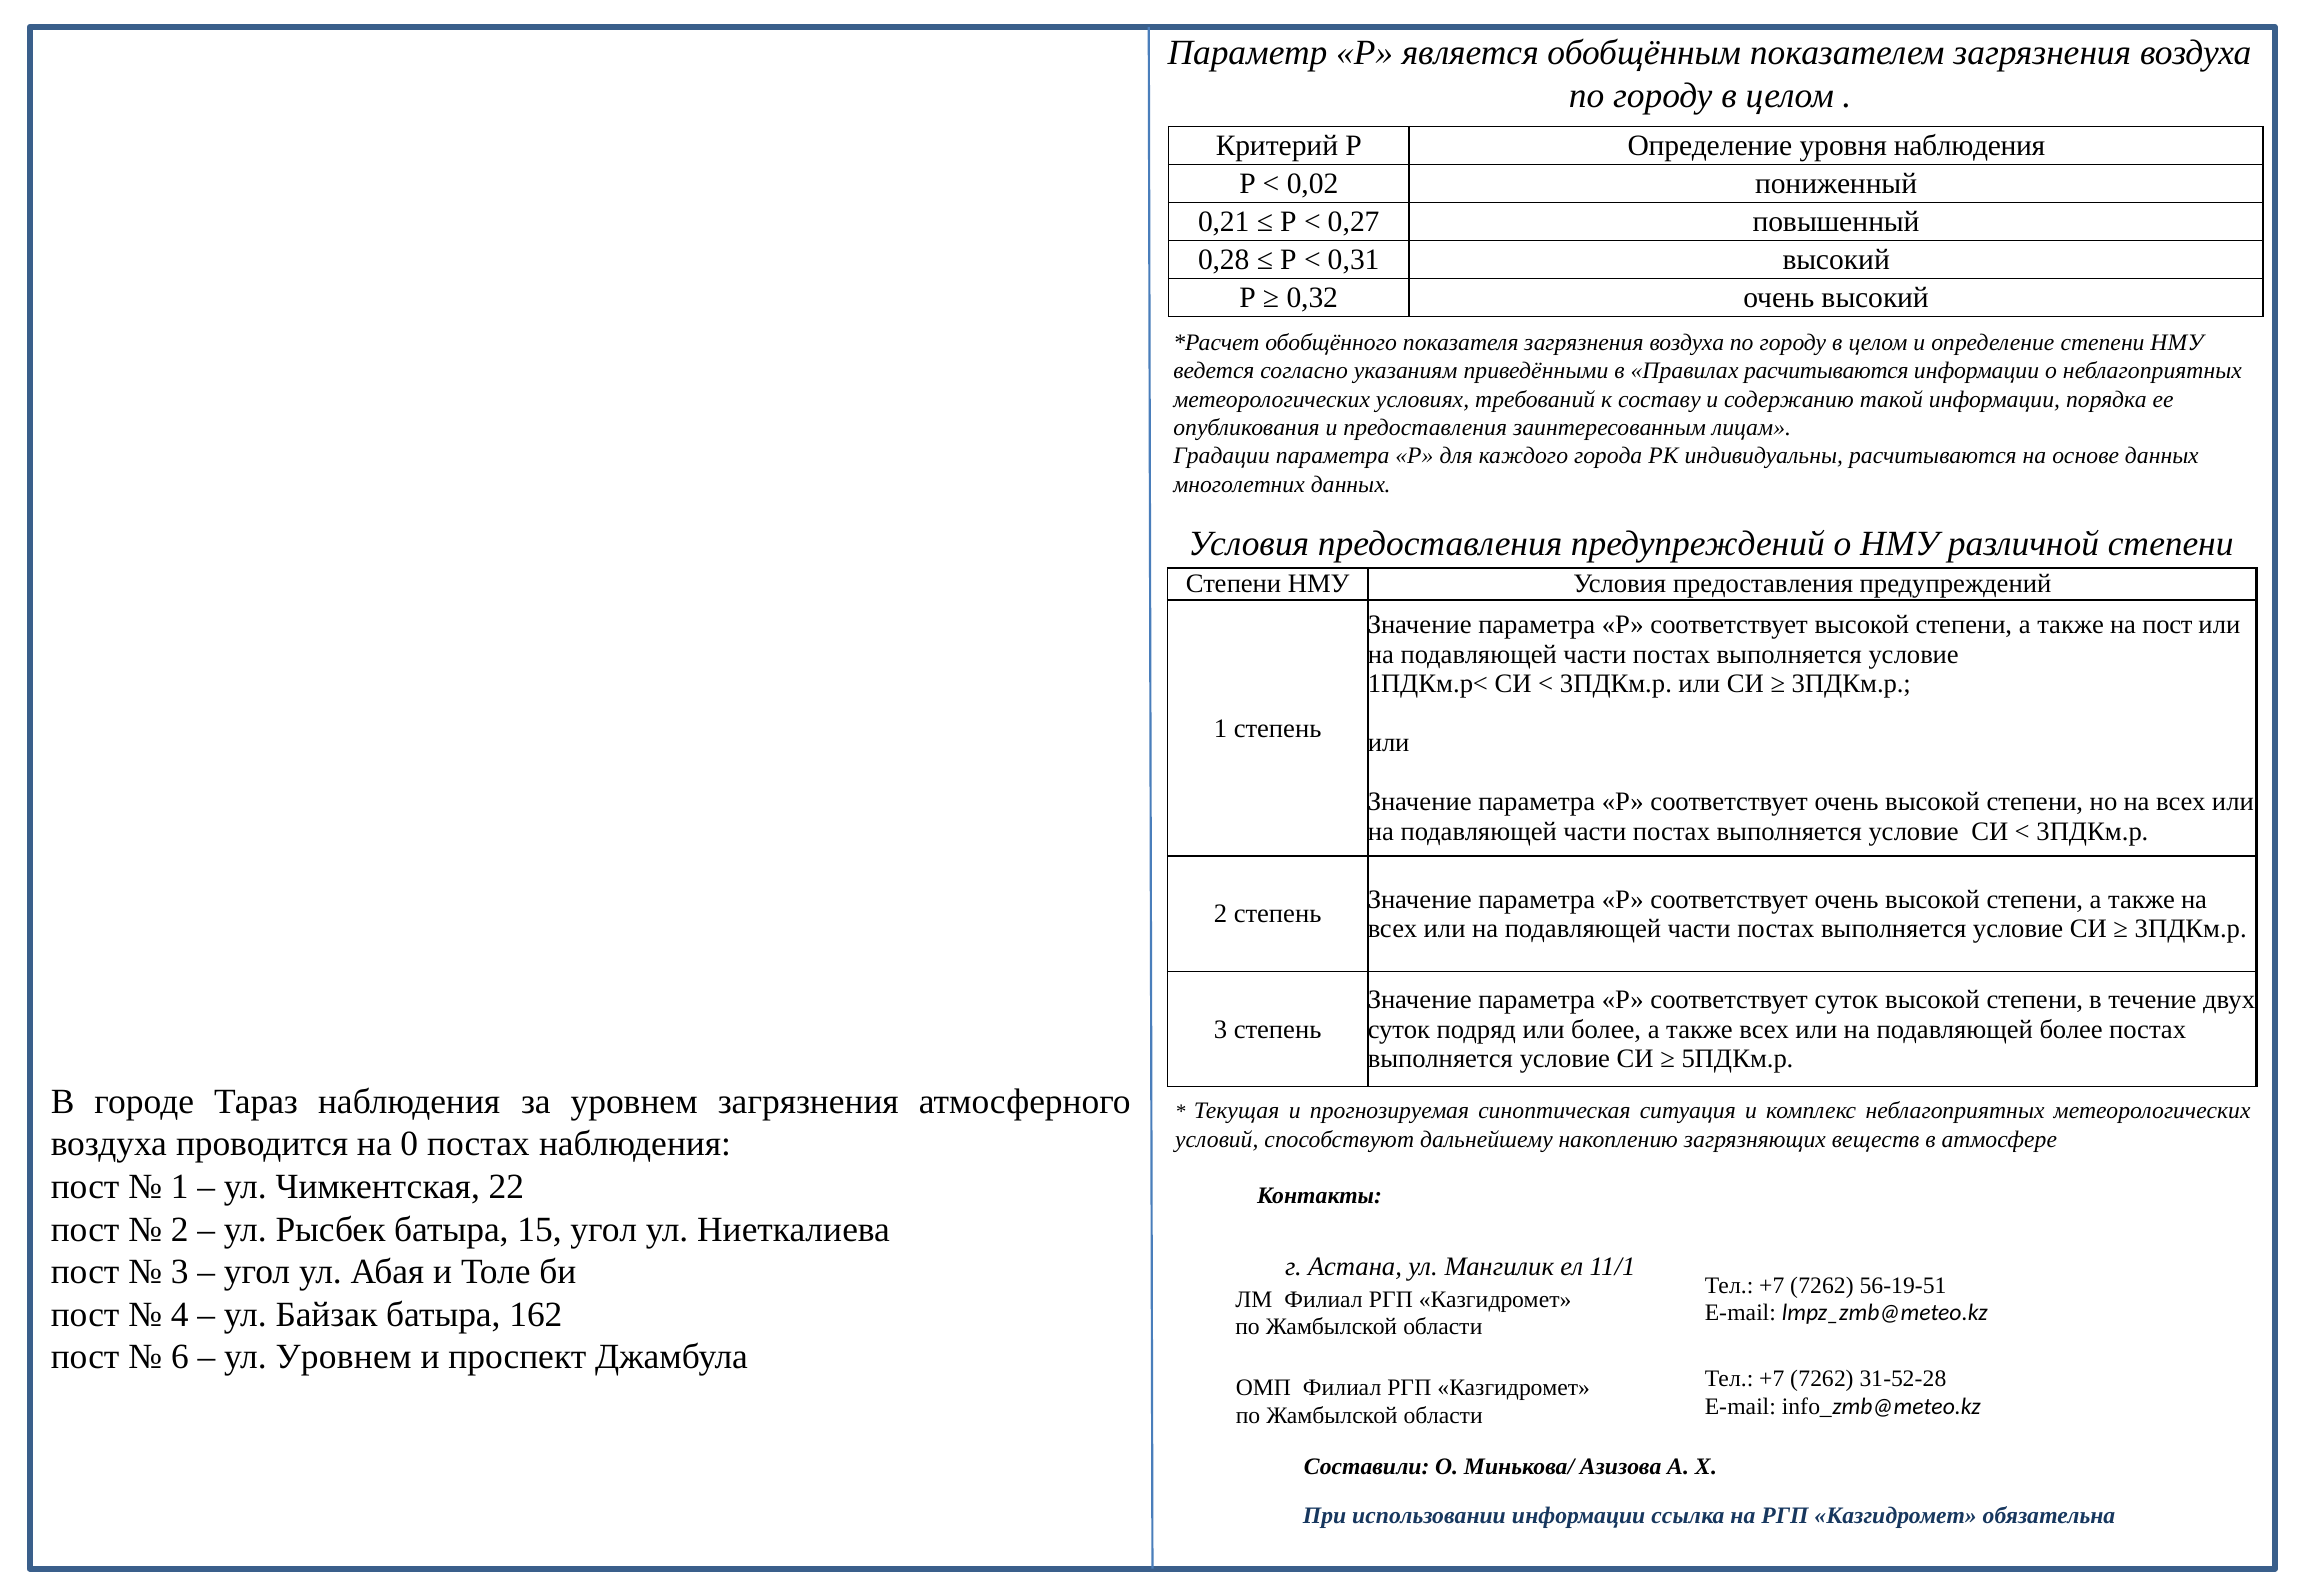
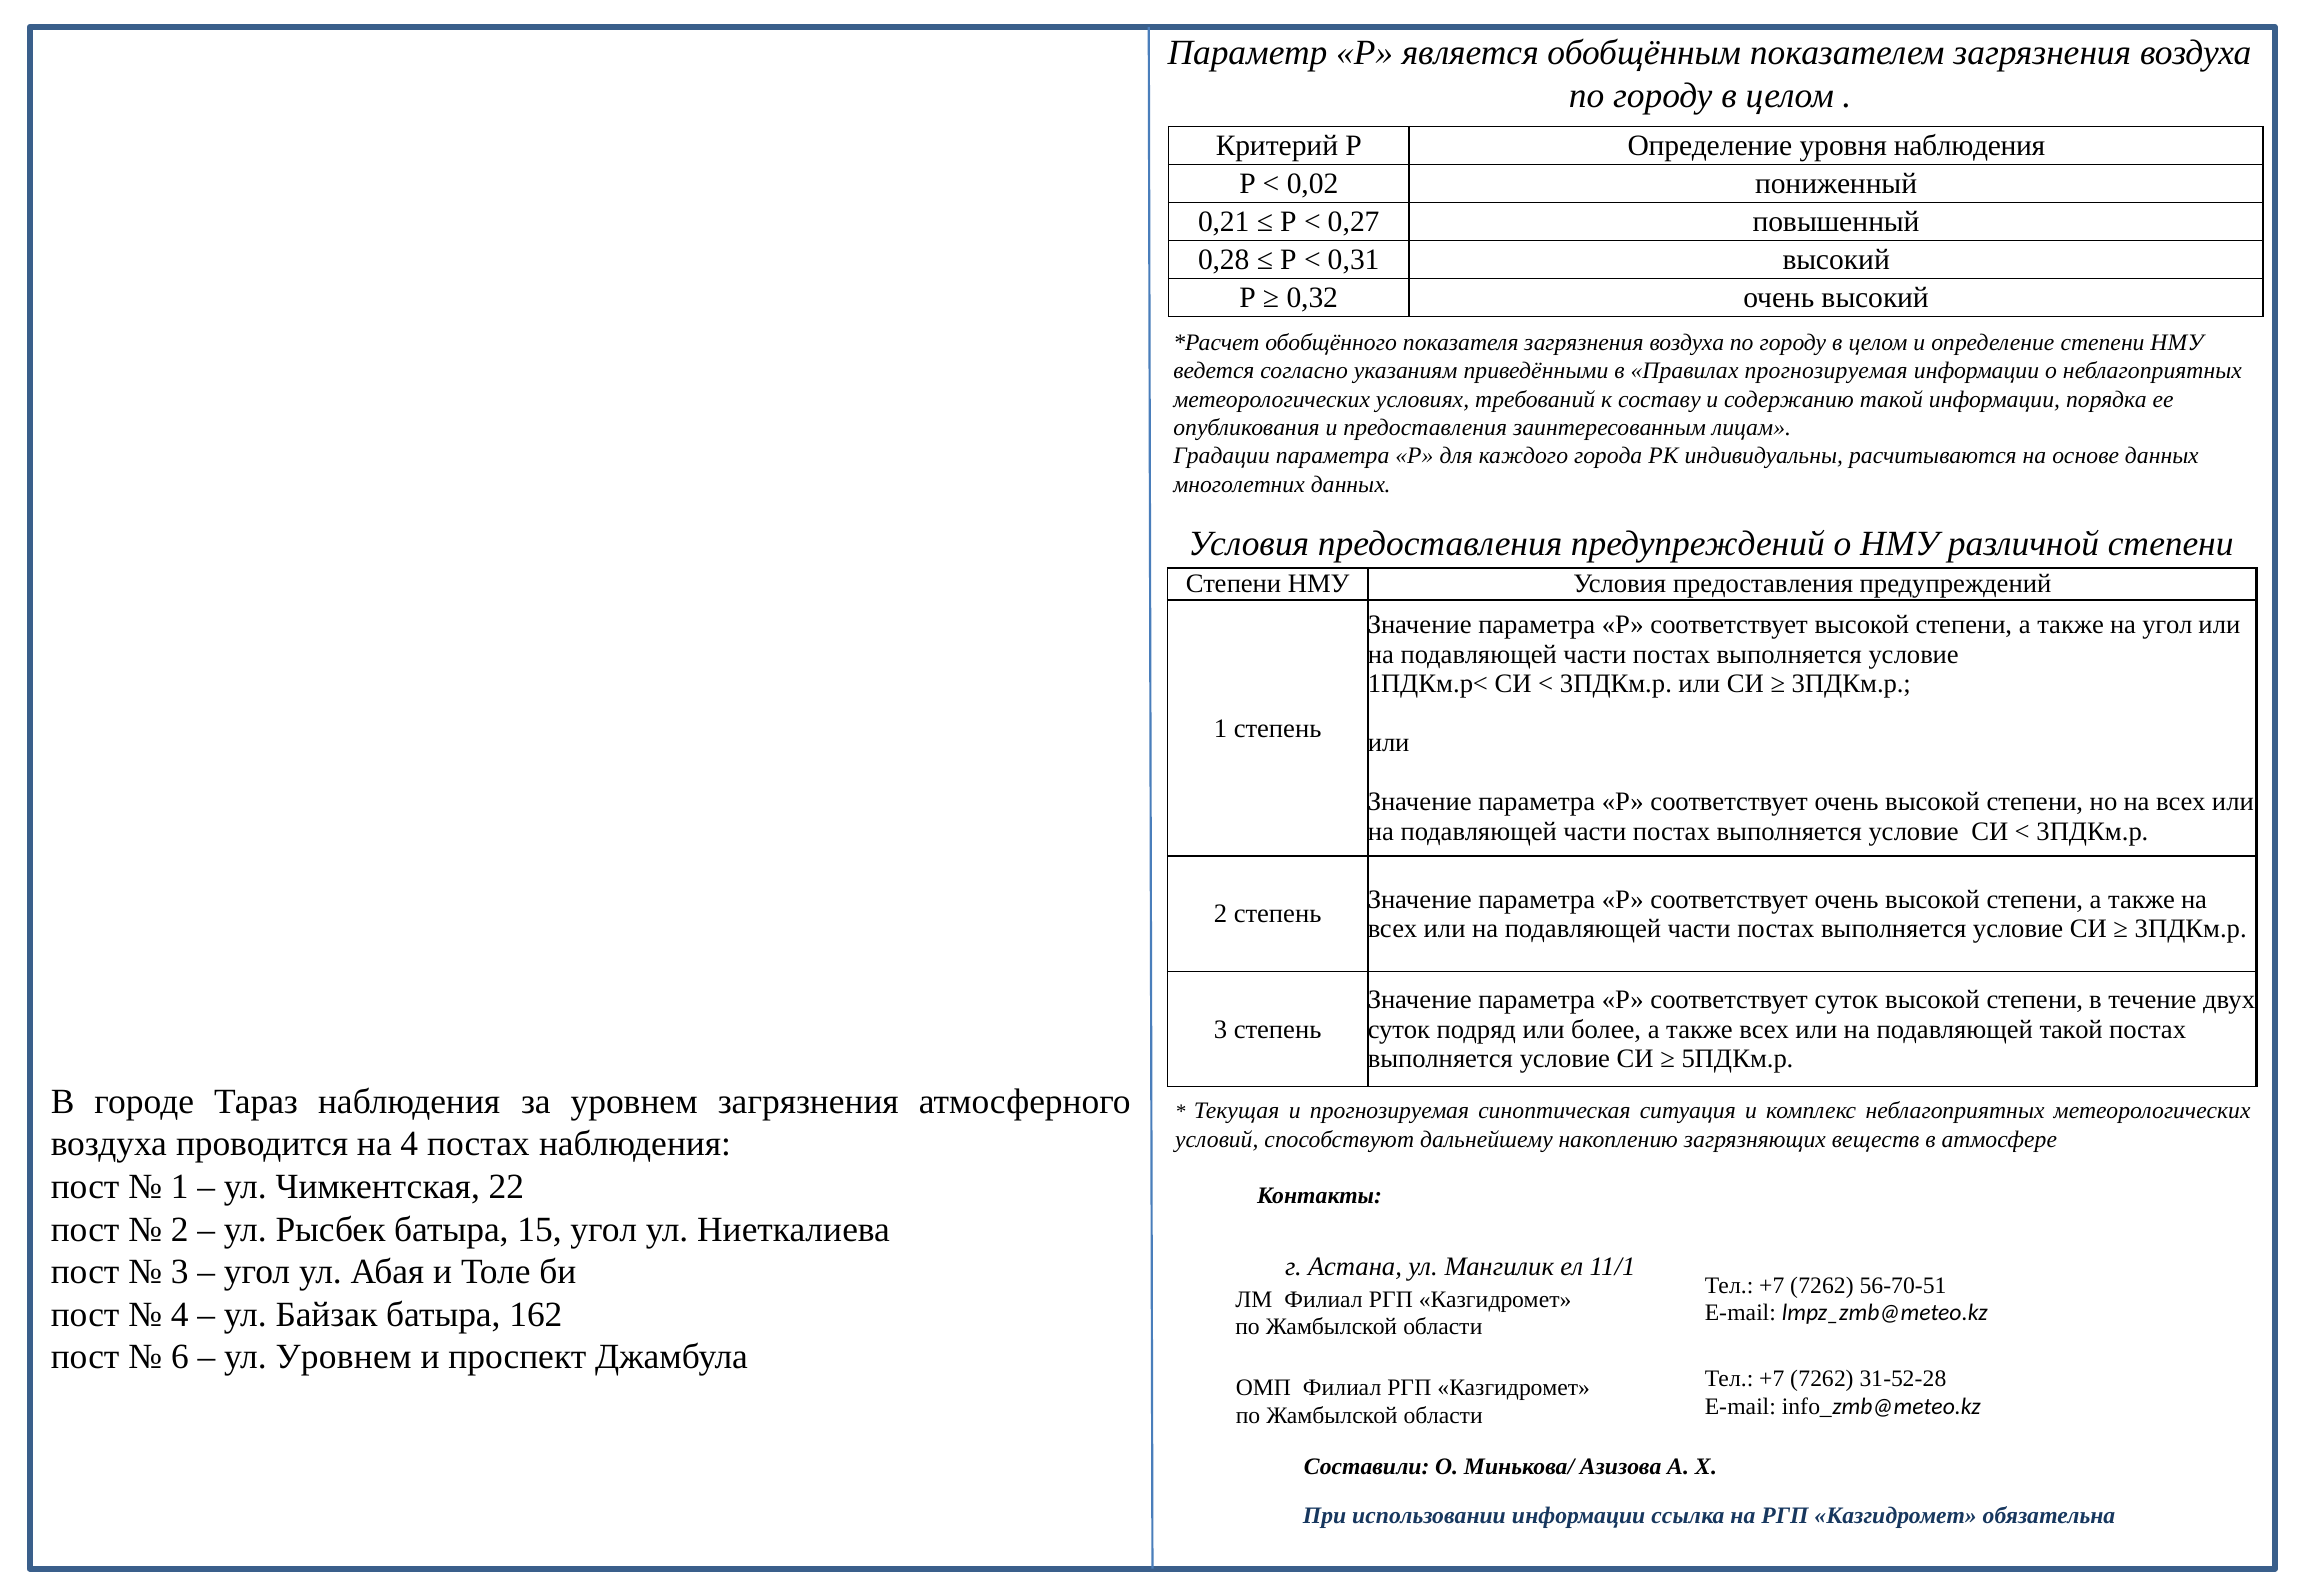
Правилах расчитываются: расчитываются -> прогнозируемая
на пост: пост -> угол
подавляющей более: более -> такой
на 0: 0 -> 4
56-19-51: 56-19-51 -> 56-70-51
